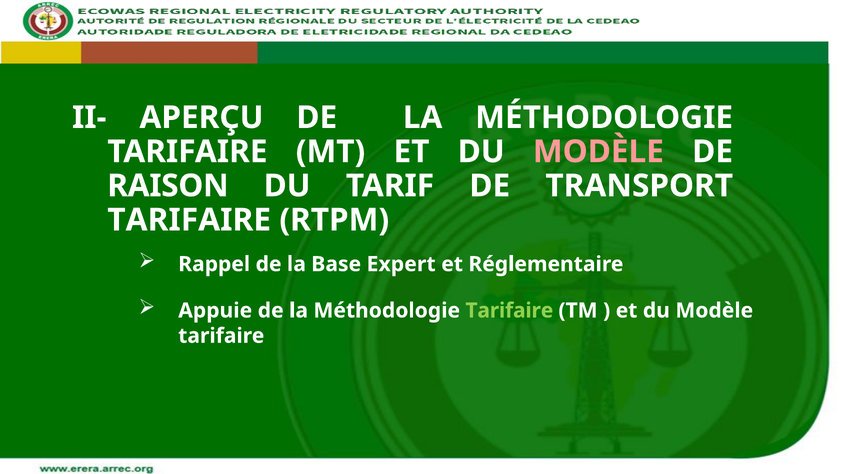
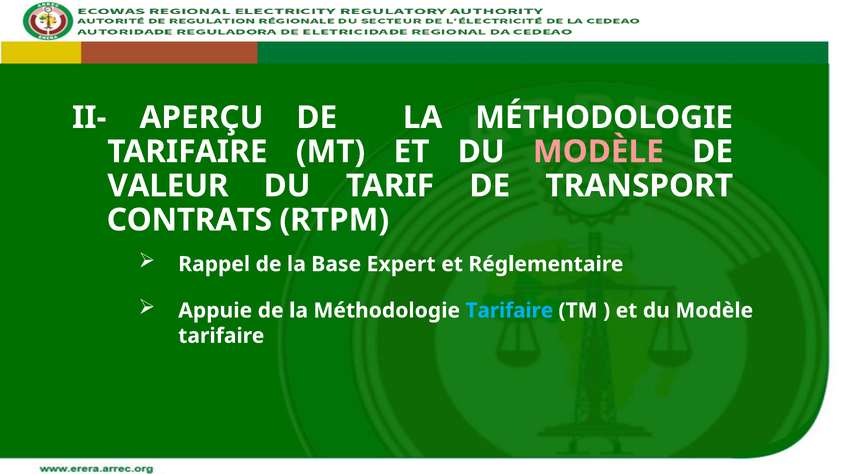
RAISON: RAISON -> VALEUR
TARIFAIRE at (189, 220): TARIFAIRE -> CONTRATS
Tarifaire at (509, 311) colour: light green -> light blue
